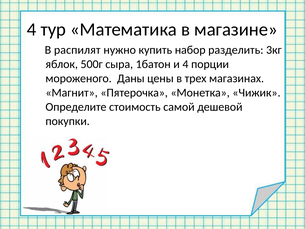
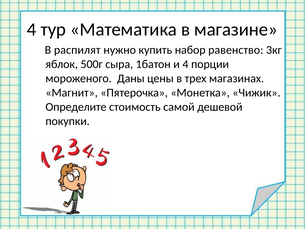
разделить: разделить -> равенство
